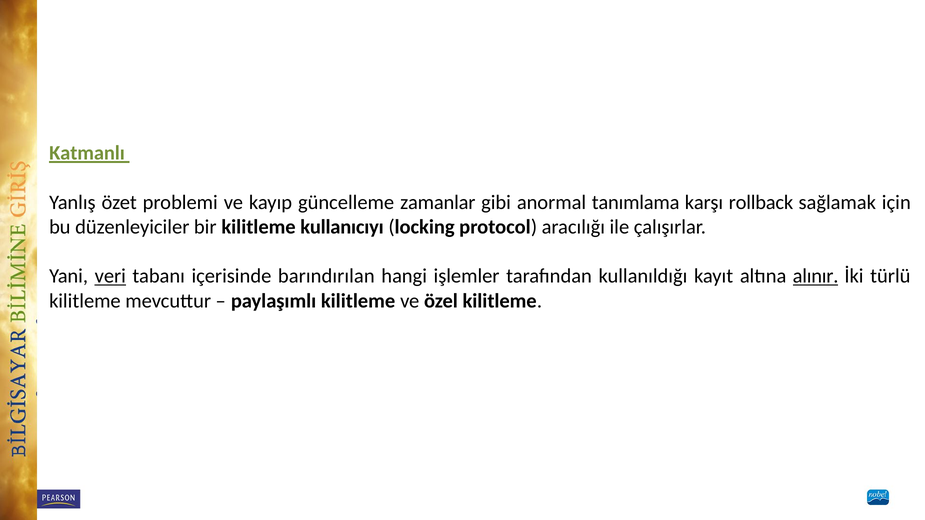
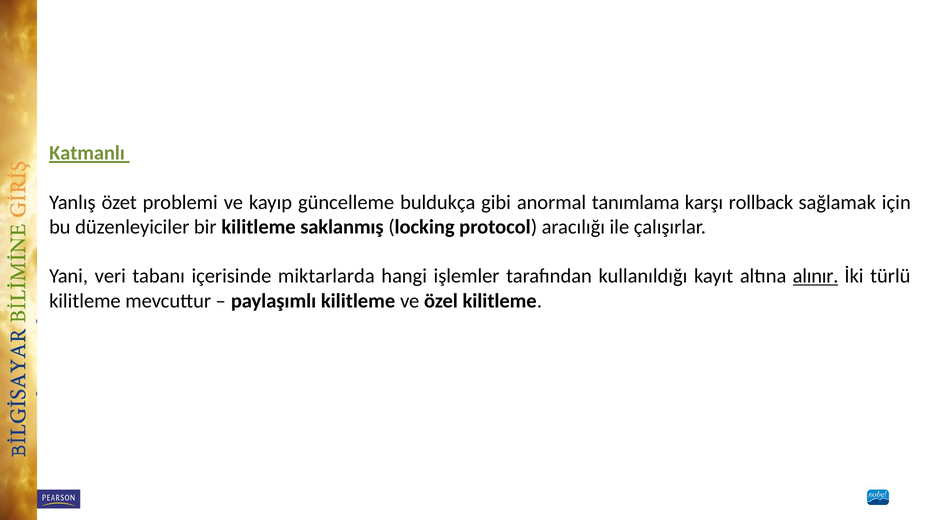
zamanlar: zamanlar -> buldukça
kullanıcıyı: kullanıcıyı -> saklanmış
veri underline: present -> none
barındırılan: barındırılan -> miktarlarda
